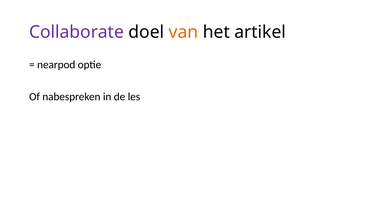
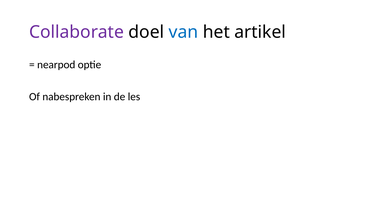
van colour: orange -> blue
